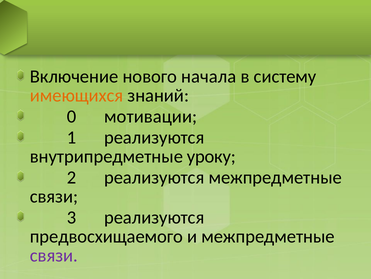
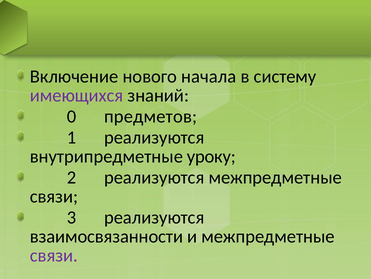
имеющихся colour: orange -> purple
мотивации: мотивации -> предметов
предвосхищаемого: предвосхищаемого -> взаимосвязанности
